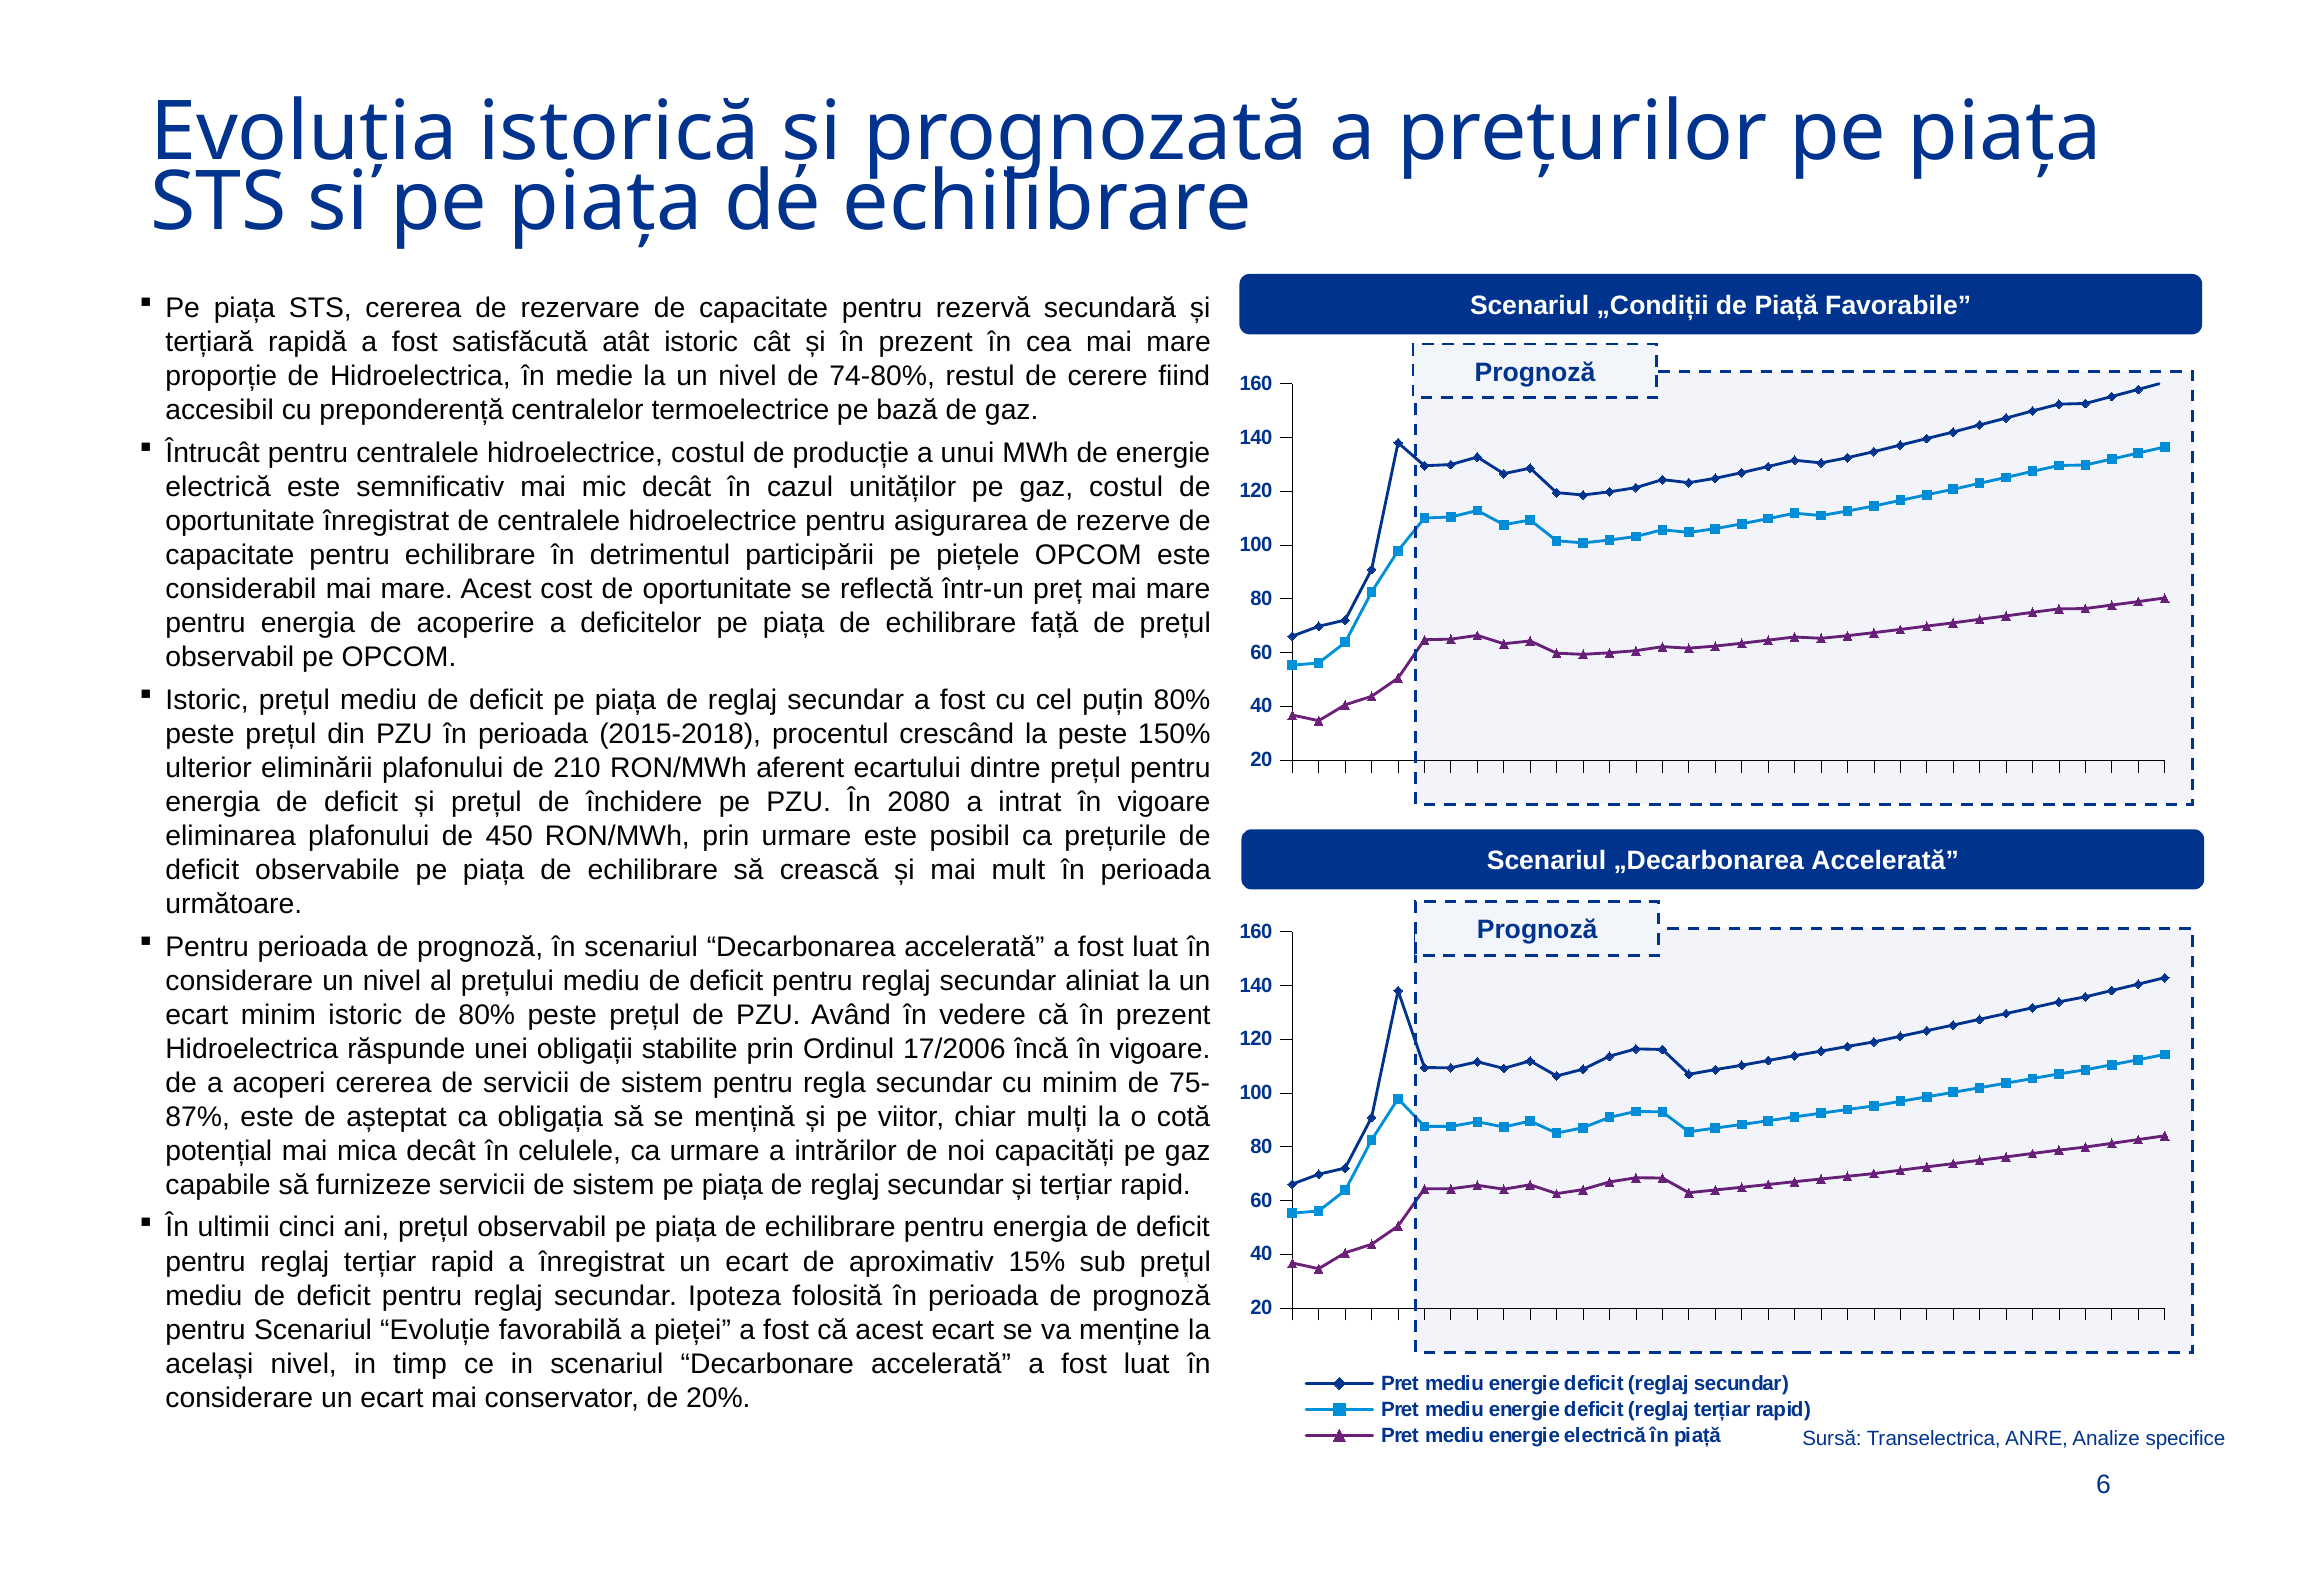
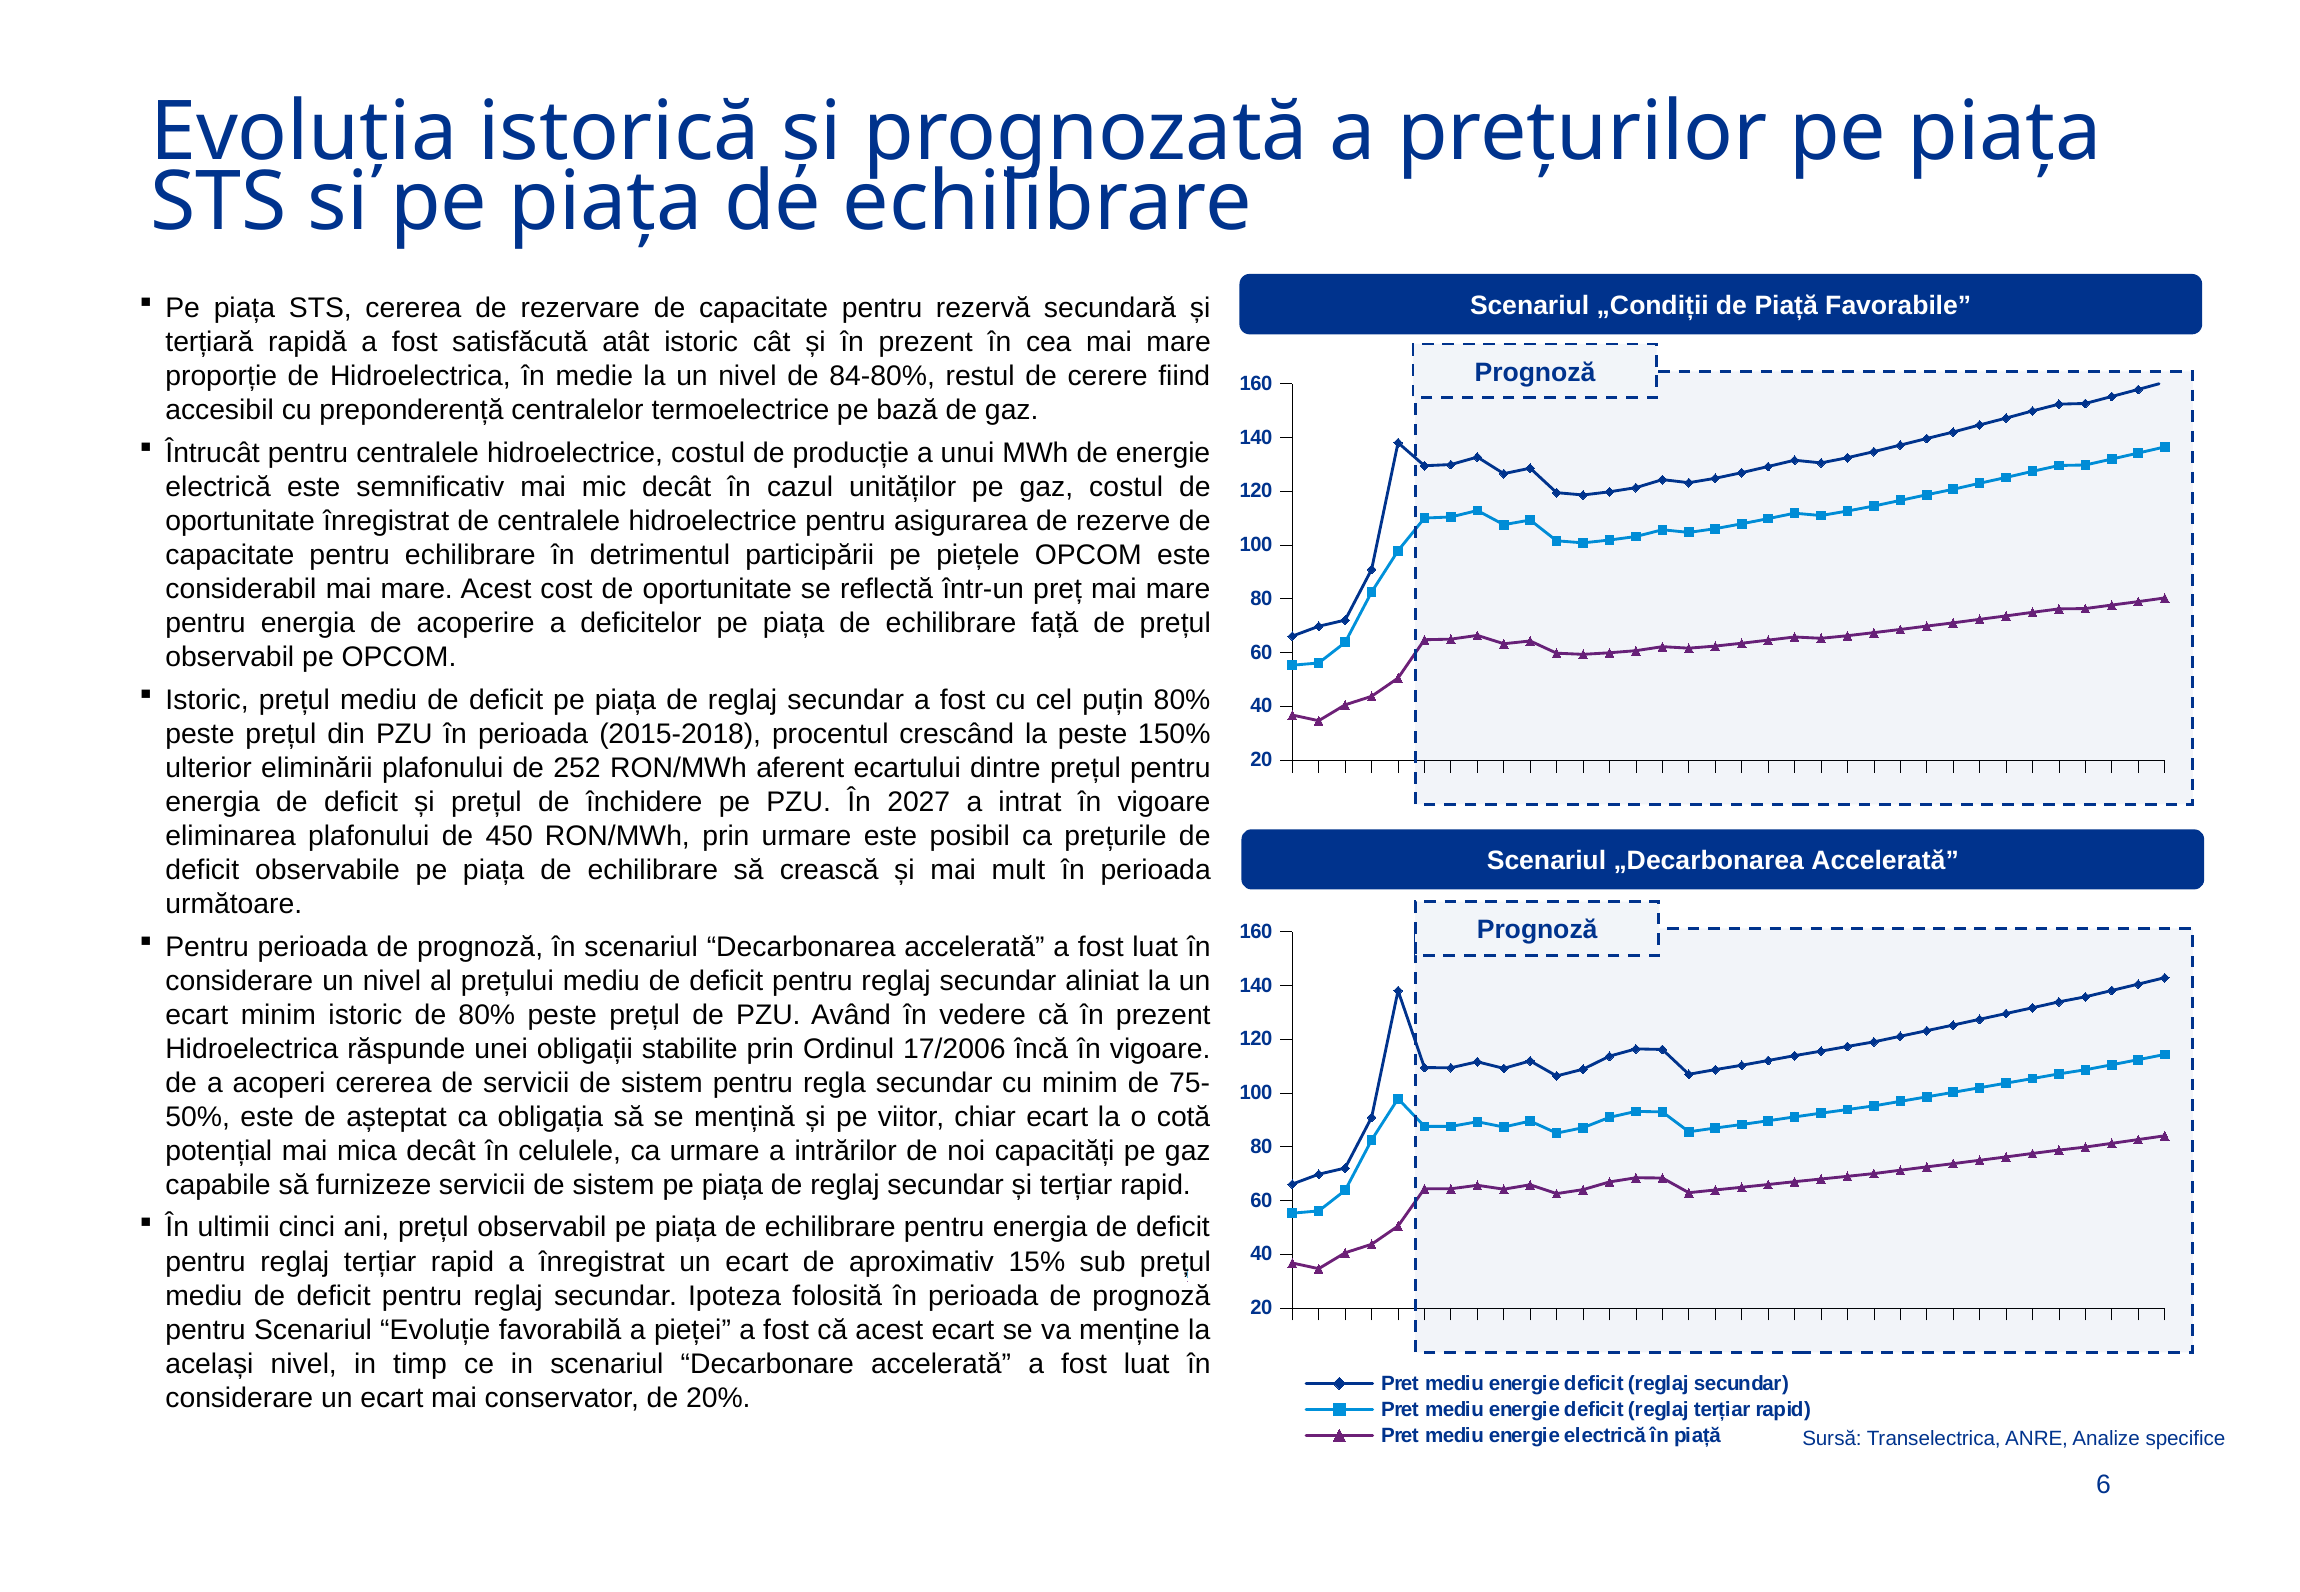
74-80%: 74-80% -> 84-80%
210: 210 -> 252
2080: 2080 -> 2027
87%: 87% -> 50%
chiar mulți: mulți -> ecart
